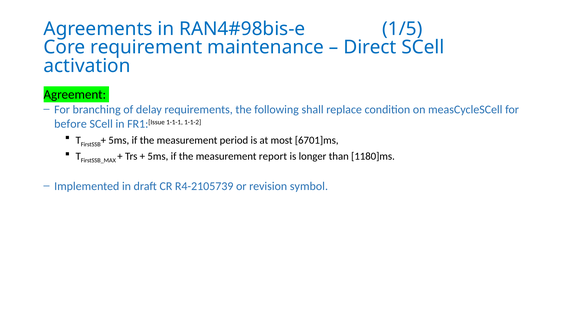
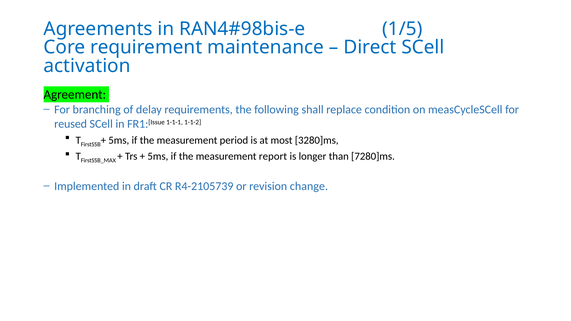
before: before -> reused
6701]ms: 6701]ms -> 3280]ms
1180]ms: 1180]ms -> 7280]ms
symbol: symbol -> change
